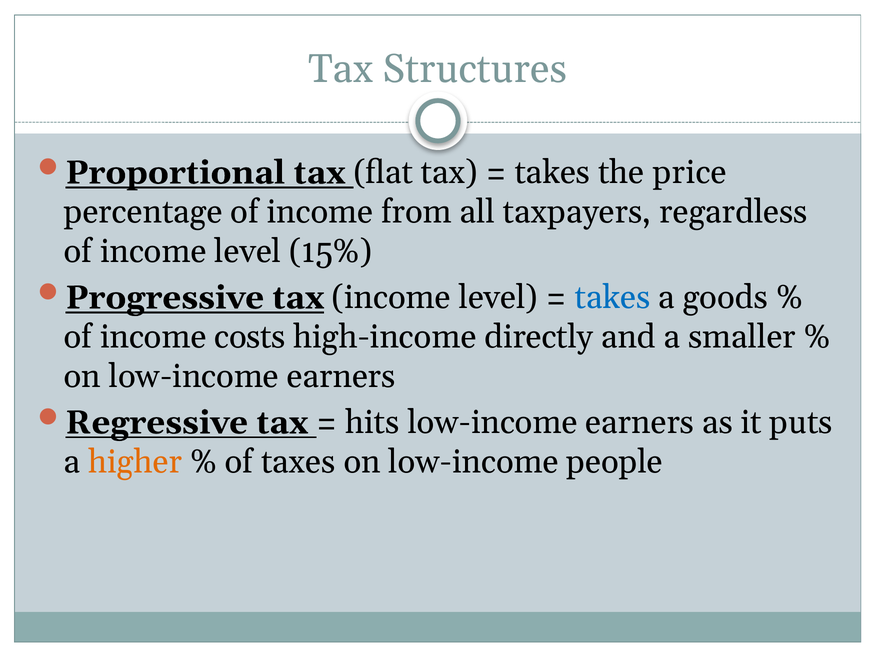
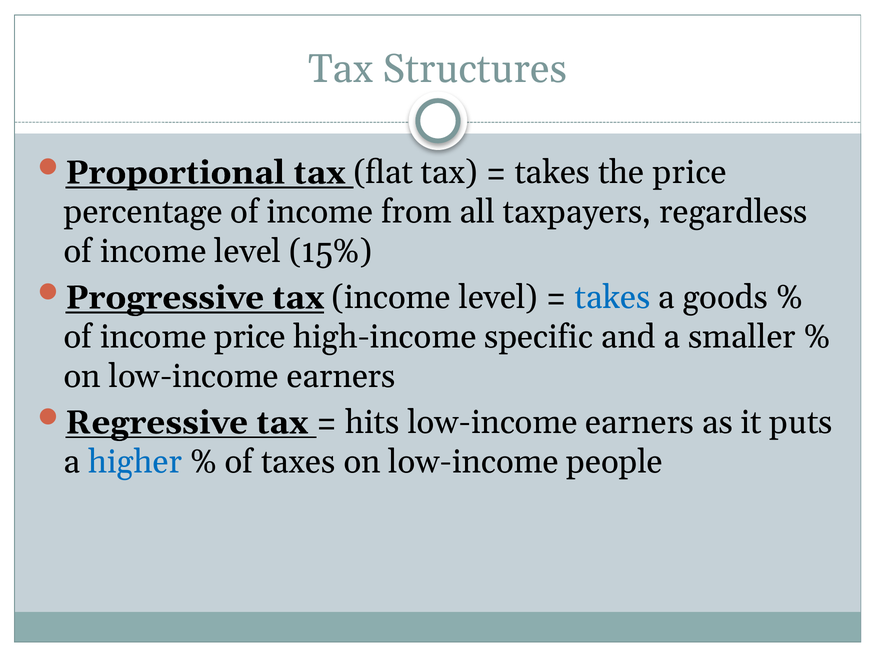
income costs: costs -> price
directly: directly -> specific
higher colour: orange -> blue
